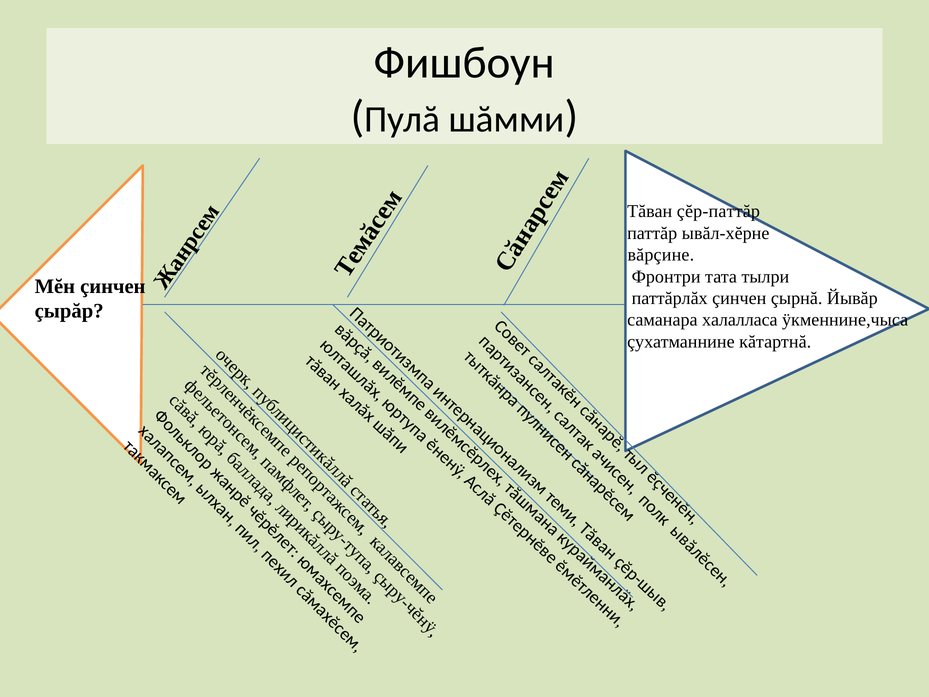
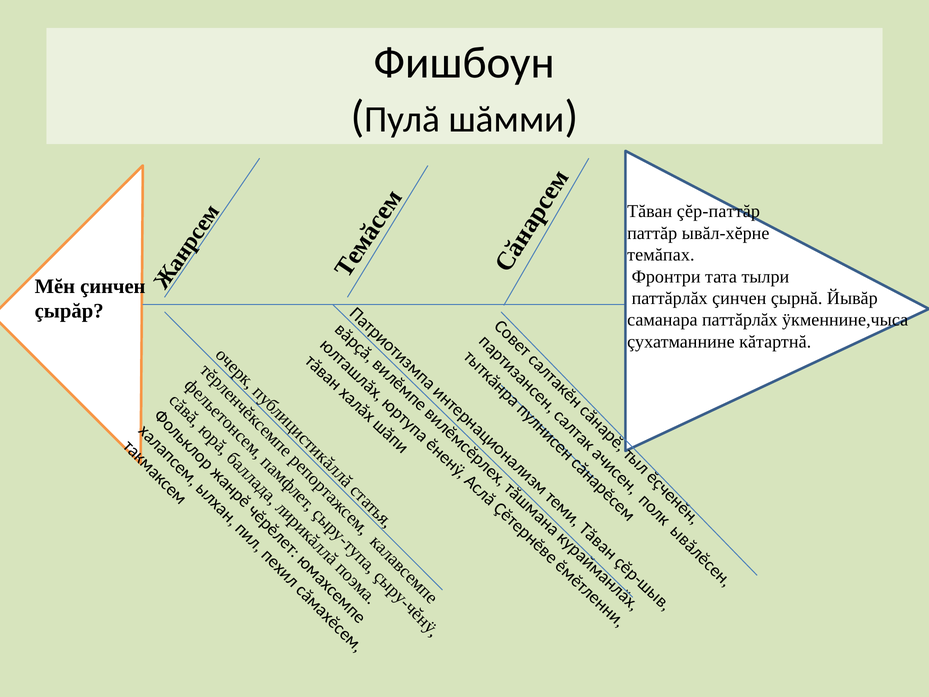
вăрçине: вăрçине -> темăпах
саманара халалласа: халалласа -> паттăрлăх
